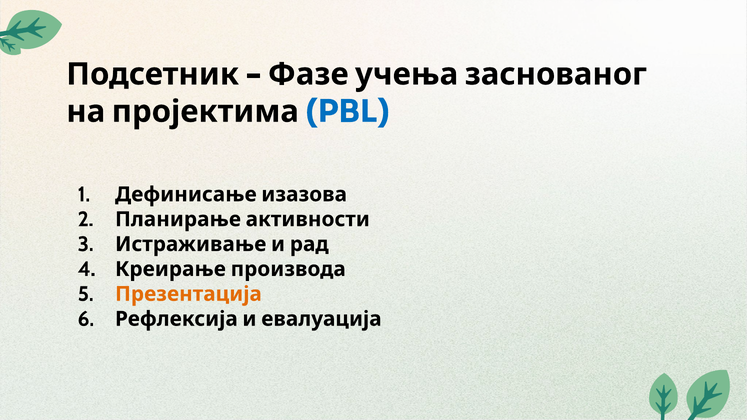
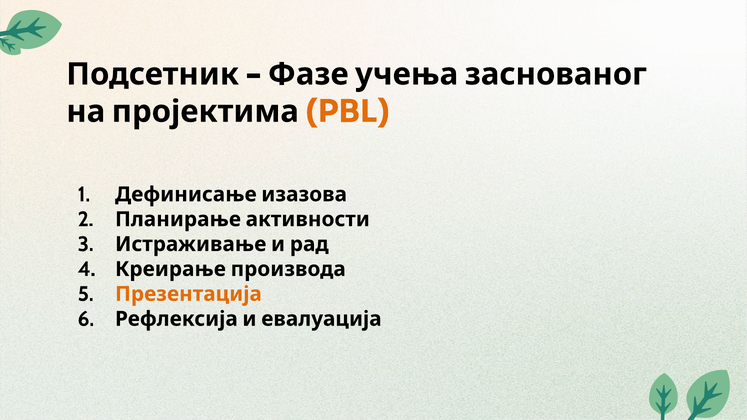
PBL colour: blue -> orange
